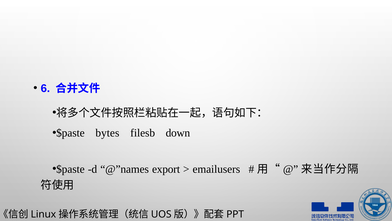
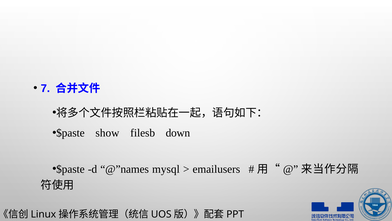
6: 6 -> 7
bytes: bytes -> show
export: export -> mysql
